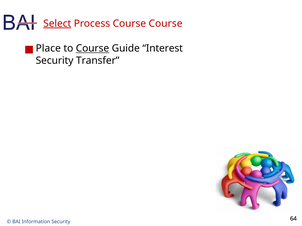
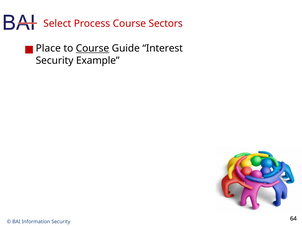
Select underline: present -> none
Course Course: Course -> Sectors
Transfer: Transfer -> Example
